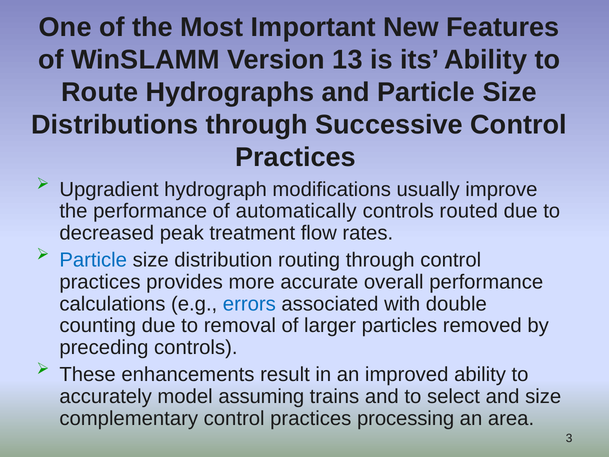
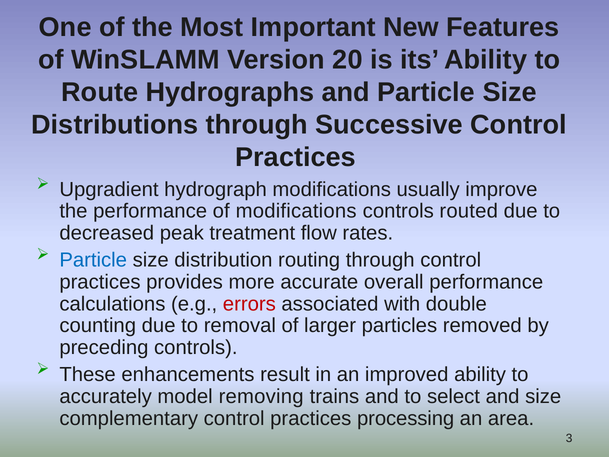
13: 13 -> 20
of automatically: automatically -> modifications
errors colour: blue -> red
assuming: assuming -> removing
